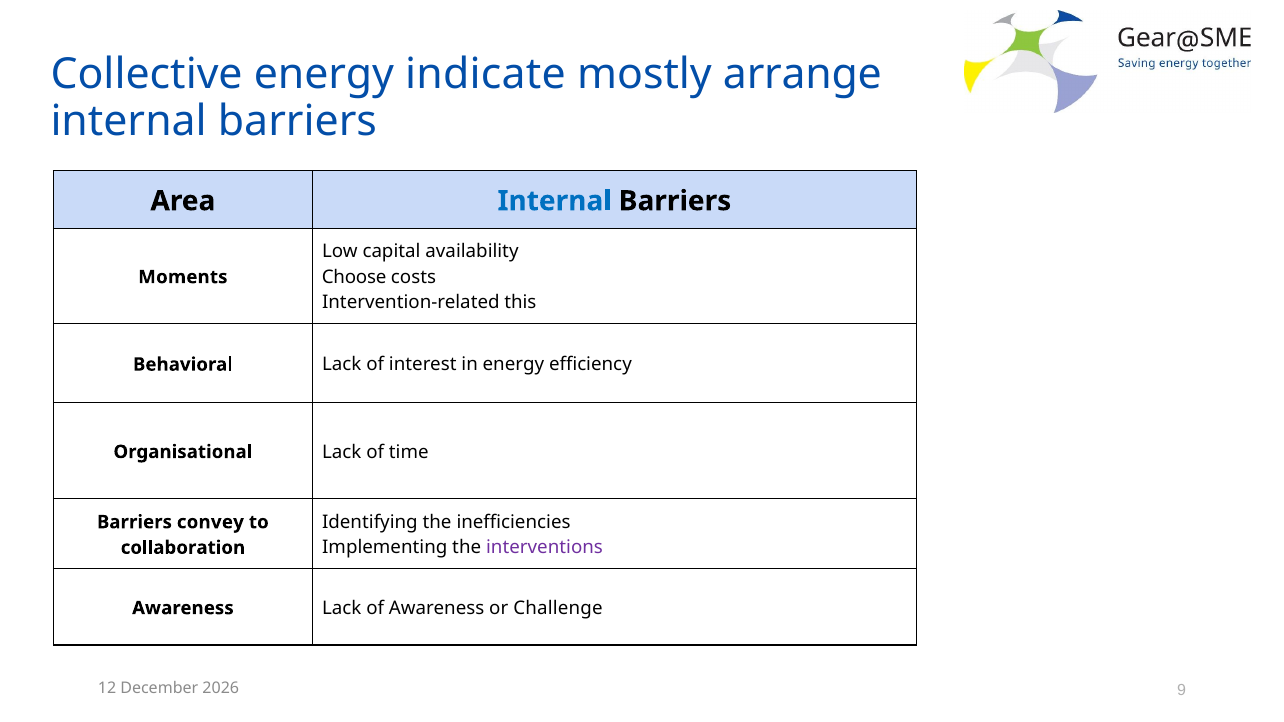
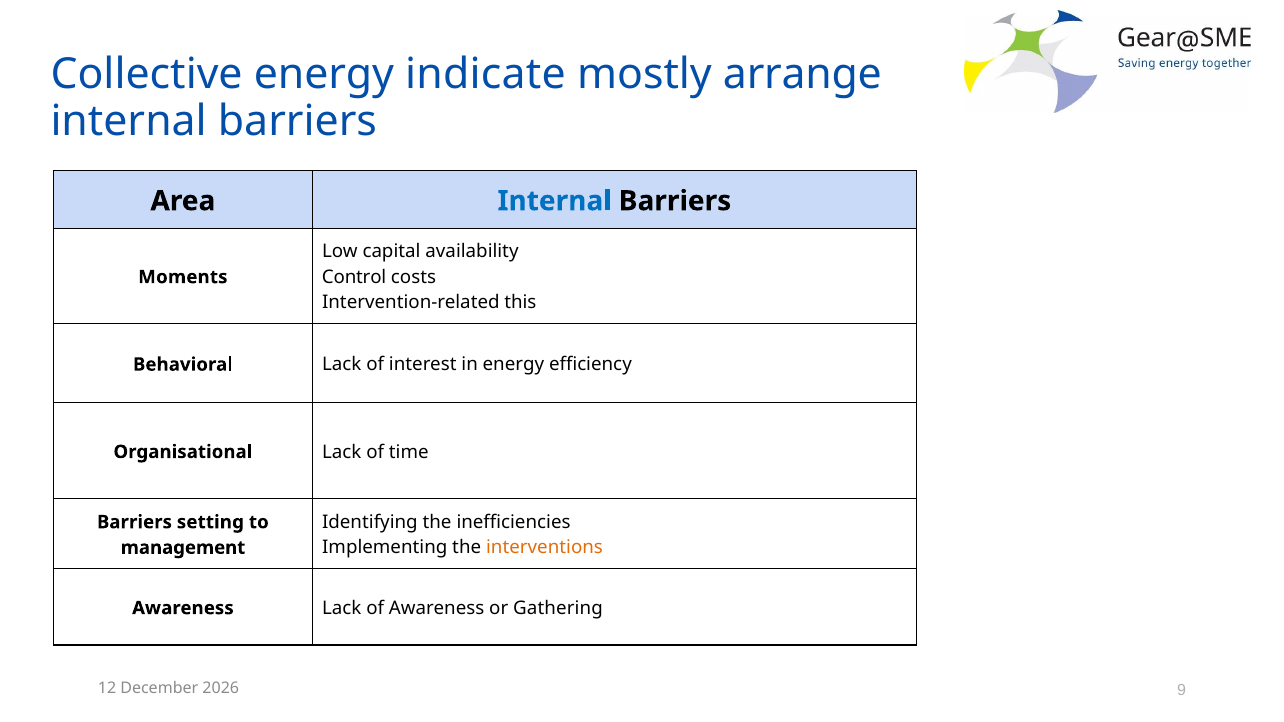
Choose: Choose -> Control
convey: convey -> setting
interventions colour: purple -> orange
collaboration: collaboration -> management
Challenge: Challenge -> Gathering
